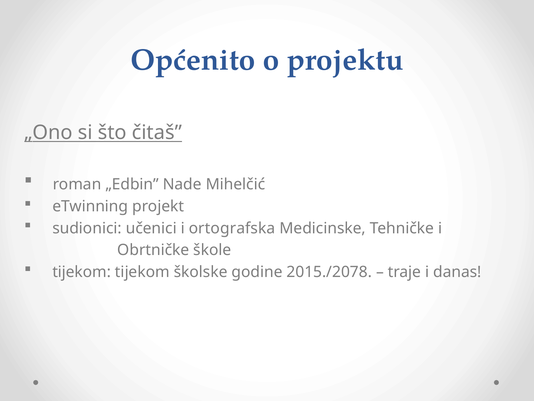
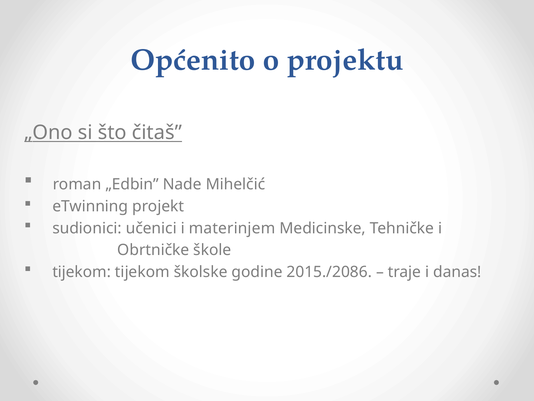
ortografska: ortografska -> materinjem
2015./2078: 2015./2078 -> 2015./2086
